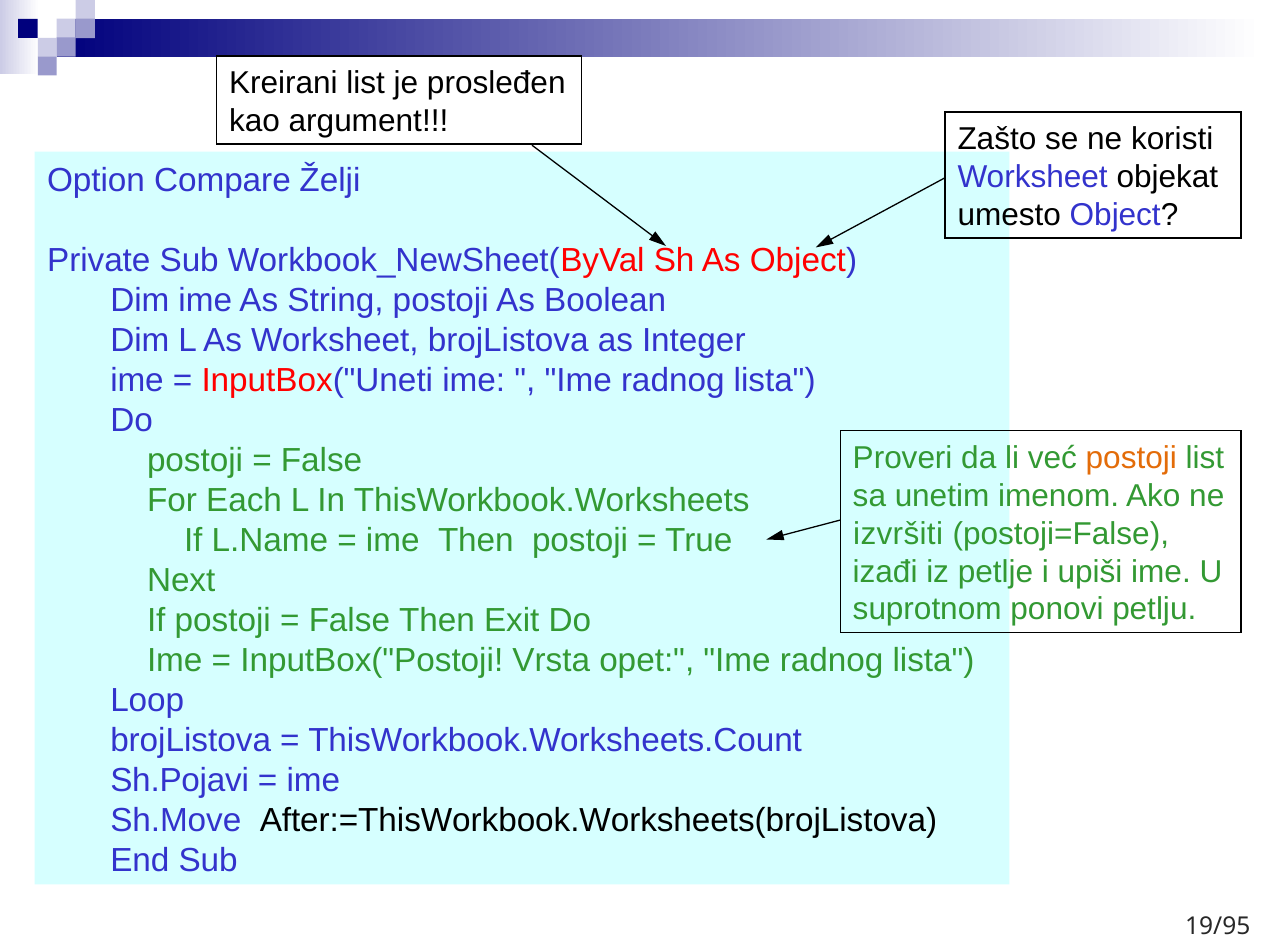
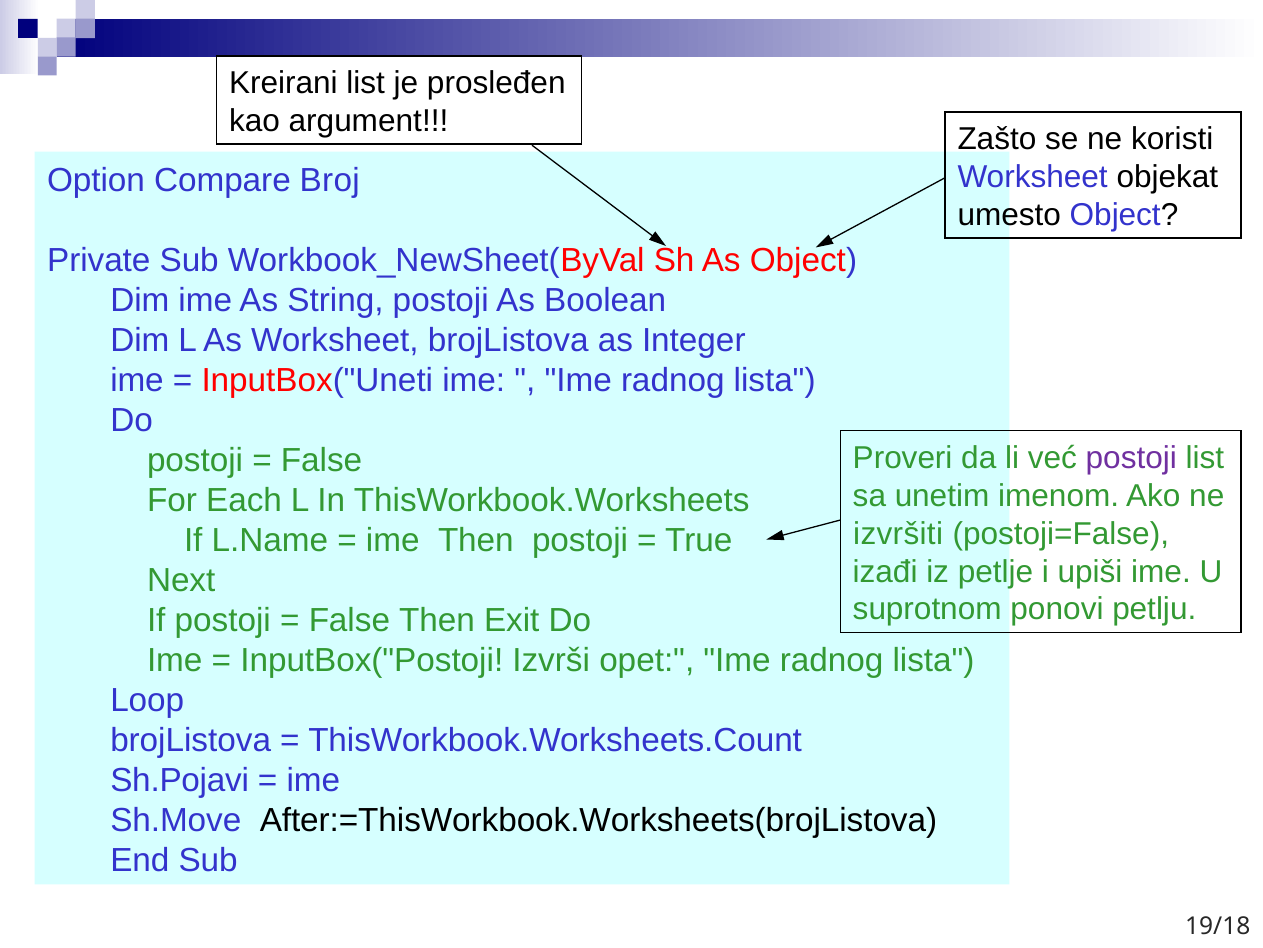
Želji: Želji -> Broj
postoji at (1131, 457) colour: orange -> purple
Vrsta: Vrsta -> Izvrši
19/95: 19/95 -> 19/18
